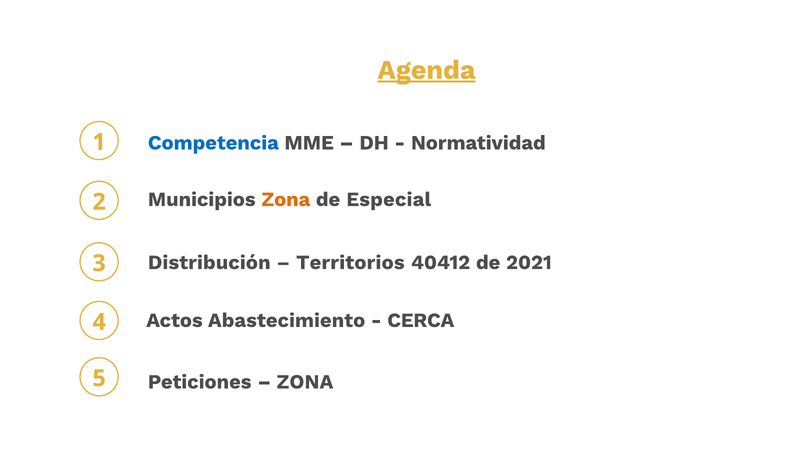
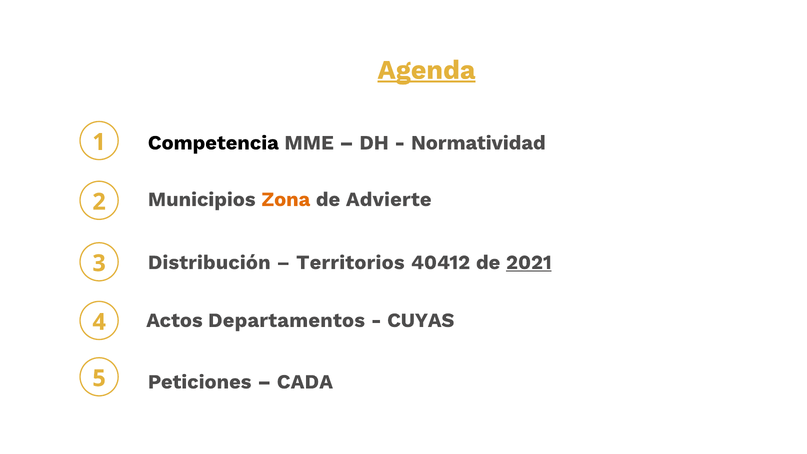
Competencia colour: blue -> black
Especial: Especial -> Advierte
2021 underline: none -> present
Abastecimiento: Abastecimiento -> Departamentos
CERCA: CERCA -> CUYAS
ZONA at (305, 382): ZONA -> CADA
